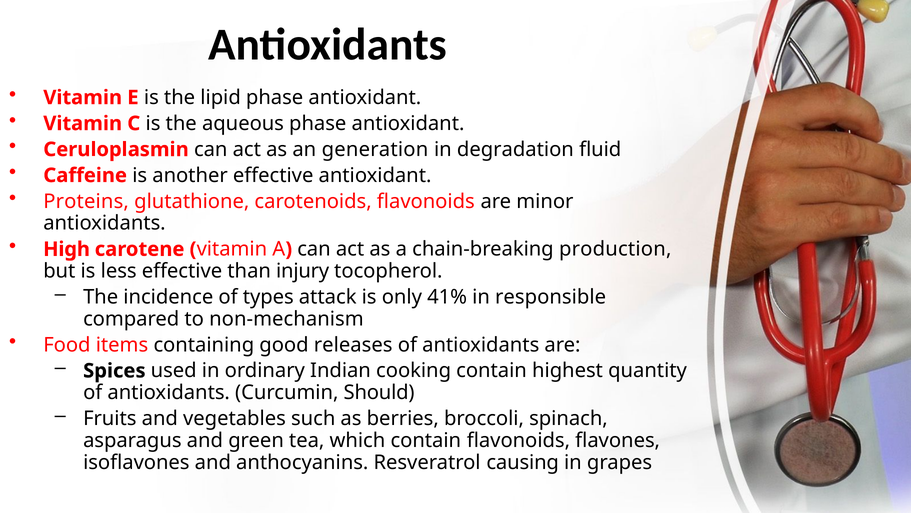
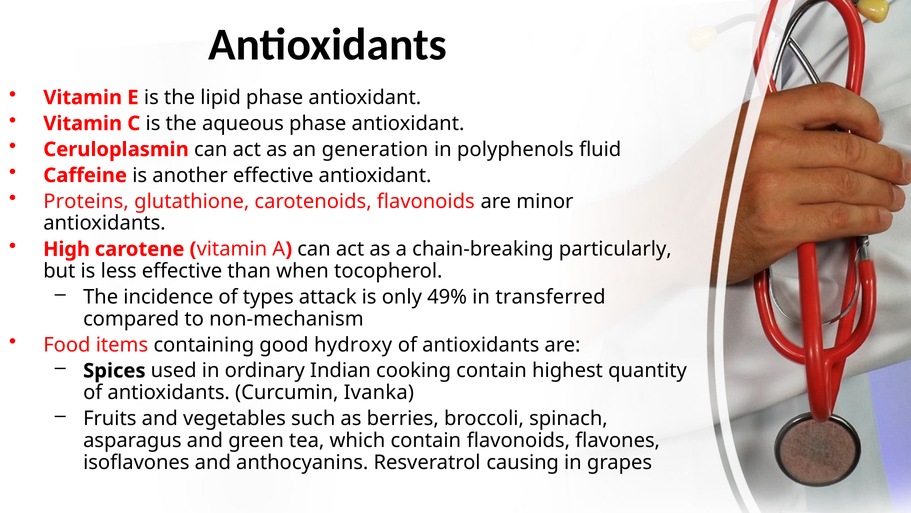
degradation: degradation -> polyphenols
production: production -> particularly
injury: injury -> when
41%: 41% -> 49%
responsible: responsible -> transferred
releases: releases -> hydroxy
Should: Should -> Ivanka
